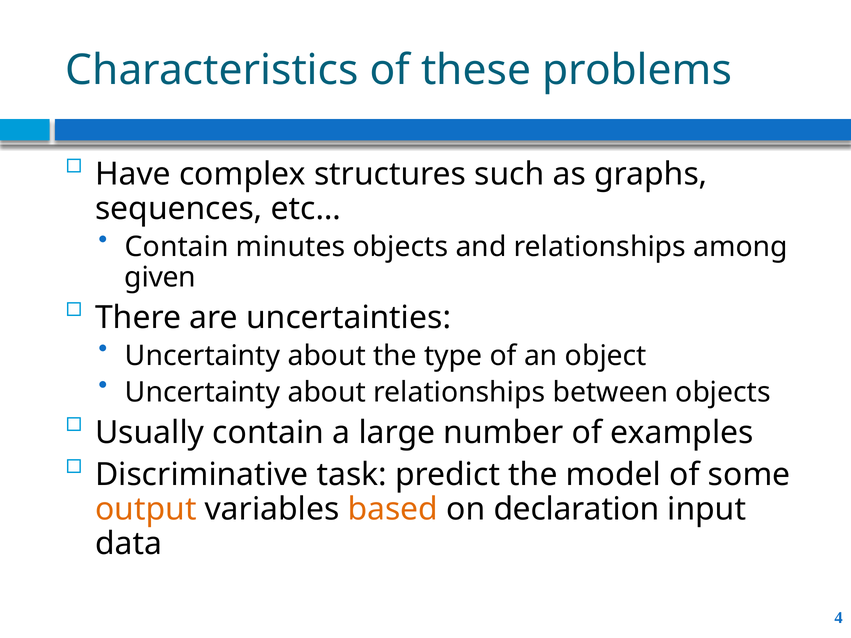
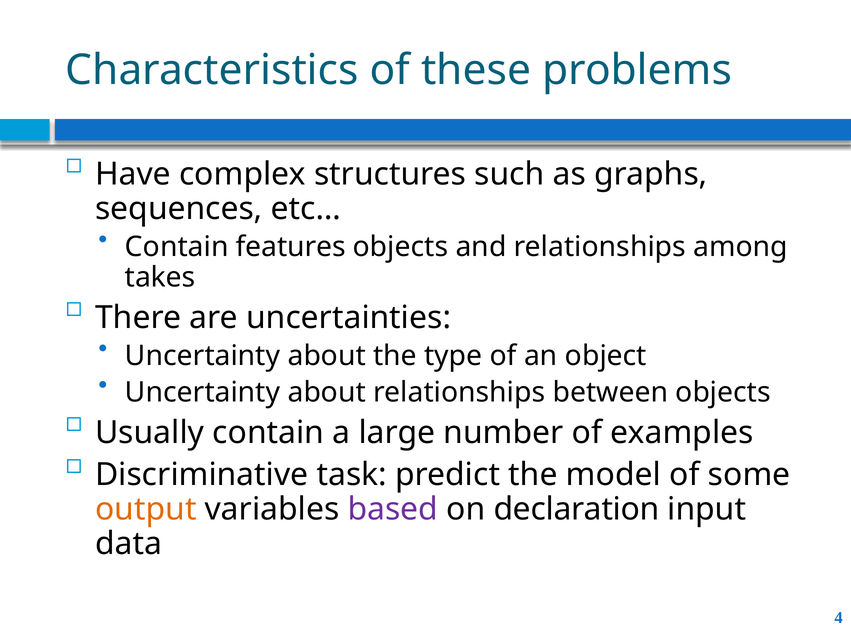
minutes: minutes -> features
given: given -> takes
based colour: orange -> purple
